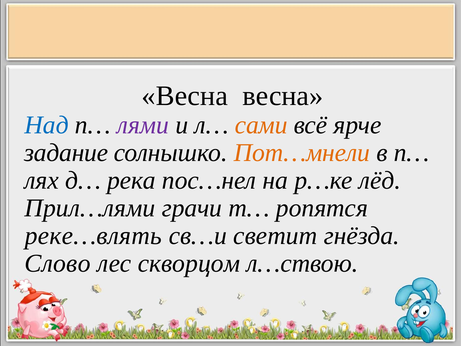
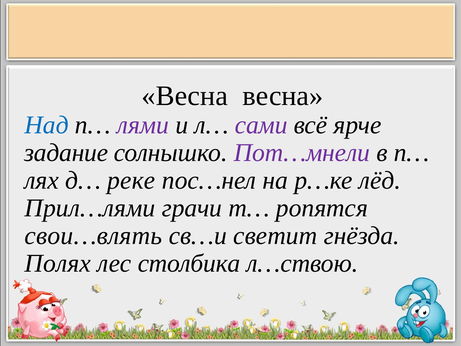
сами colour: orange -> purple
Пот…мнели colour: orange -> purple
река: река -> реке
реке…влять: реке…влять -> свои…влять
Слово: Слово -> Полях
скворцом: скворцом -> столбика
